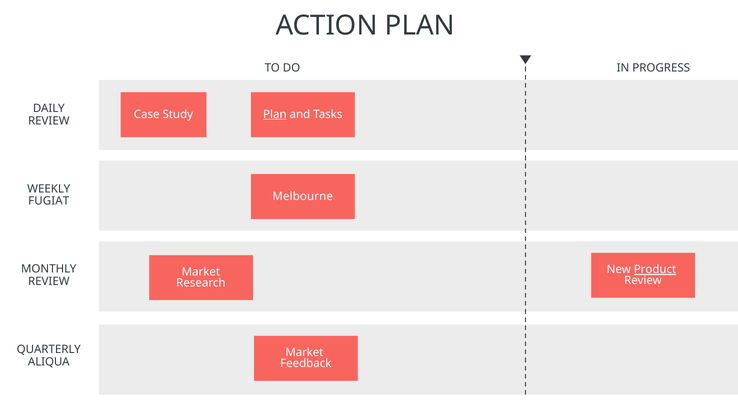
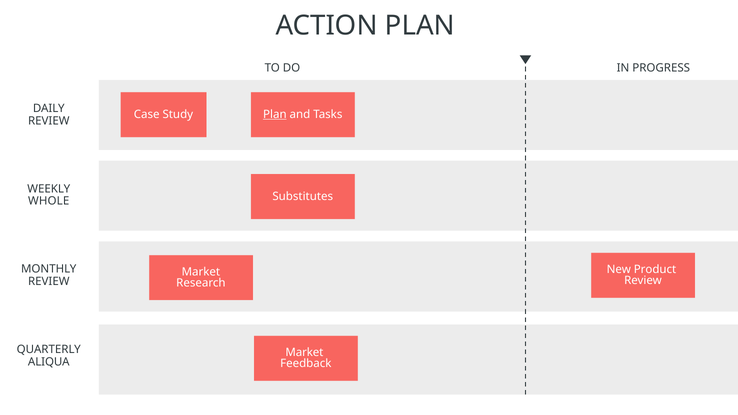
Melbourne: Melbourne -> Substitutes
FUGIAT: FUGIAT -> WHOLE
Product underline: present -> none
